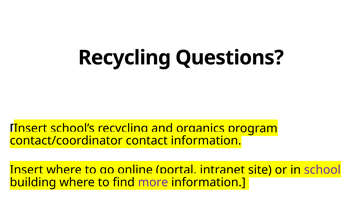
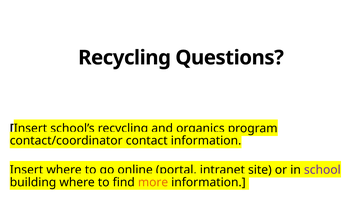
more colour: purple -> orange
